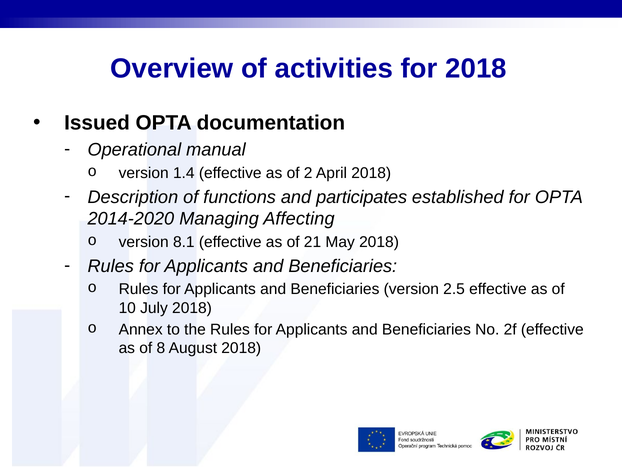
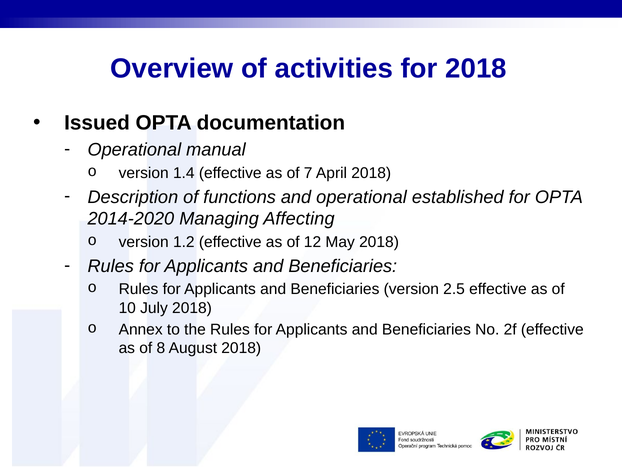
2: 2 -> 7
and participates: participates -> operational
8.1: 8.1 -> 1.2
21: 21 -> 12
